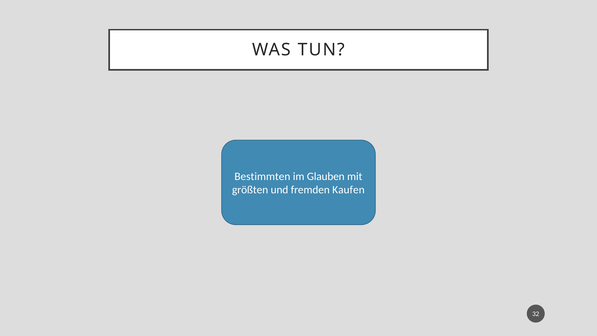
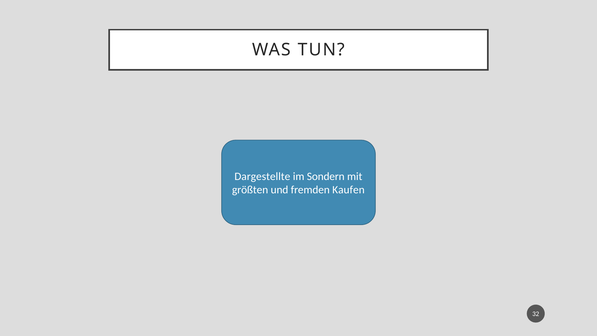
Bestimmten: Bestimmten -> Dargestellte
Glauben: Glauben -> Sondern
